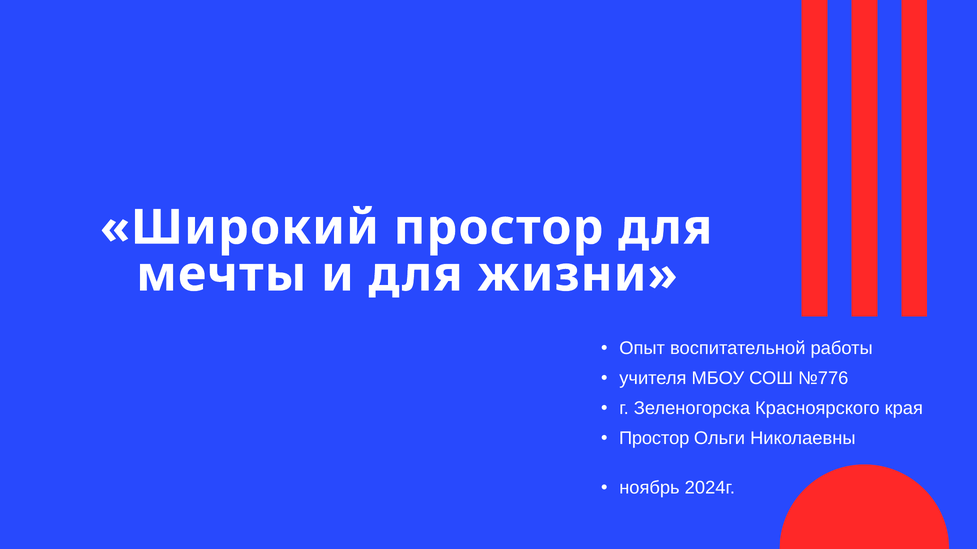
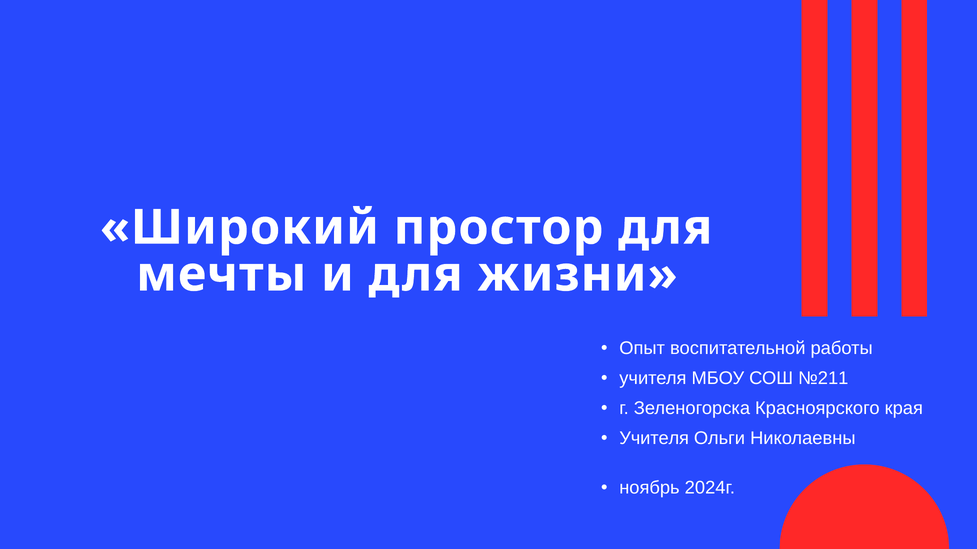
№776: №776 -> №211
Простор at (654, 439): Простор -> Учителя
